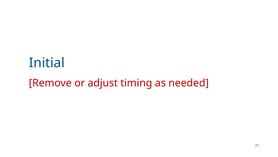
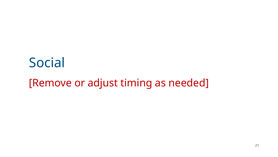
Initial: Initial -> Social
